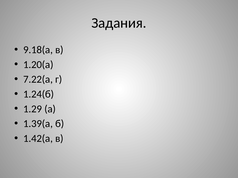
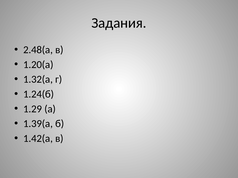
9.18(а: 9.18(а -> 2.48(а
7.22(а: 7.22(а -> 1.32(а
